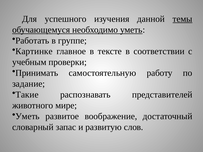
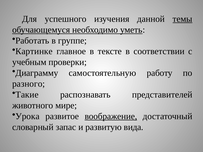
Принимать: Принимать -> Диаграмму
задание: задание -> разного
Уметь at (27, 116): Уметь -> Урока
воображение underline: none -> present
слов: слов -> вида
